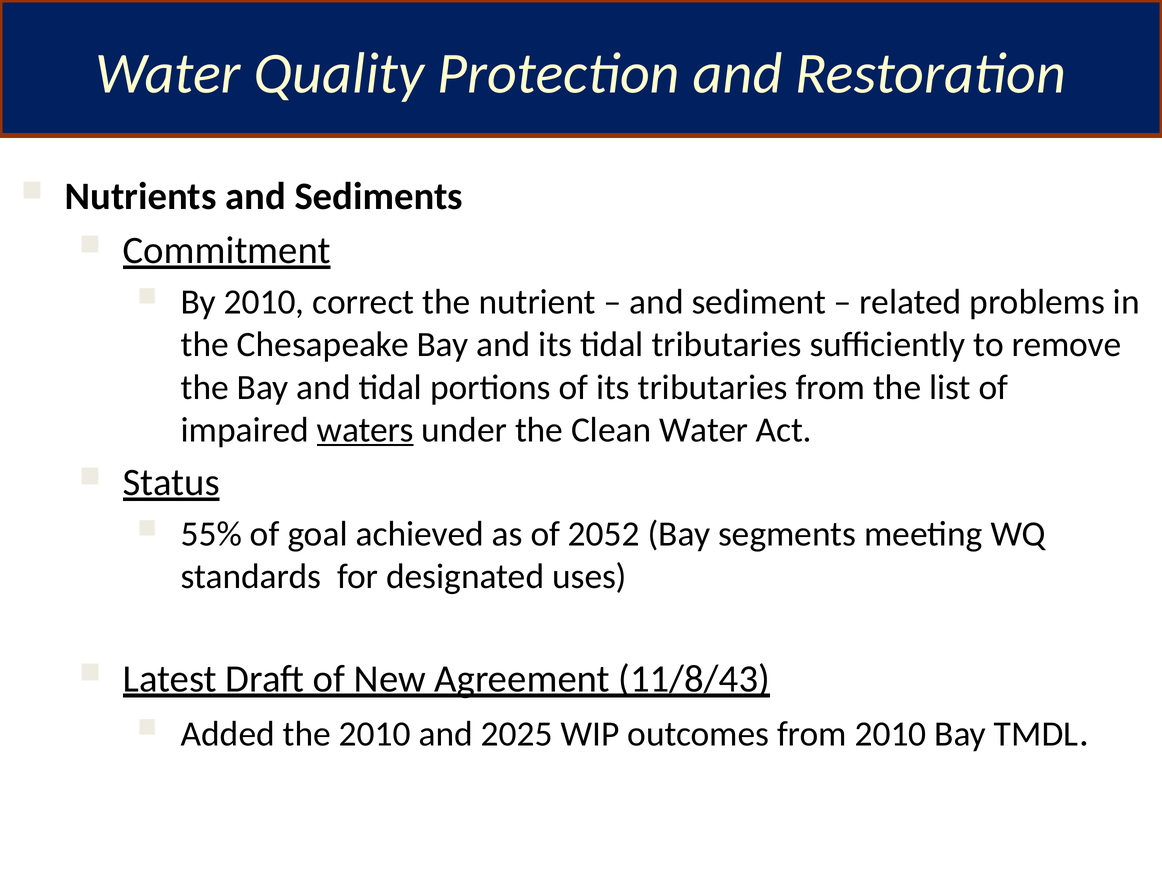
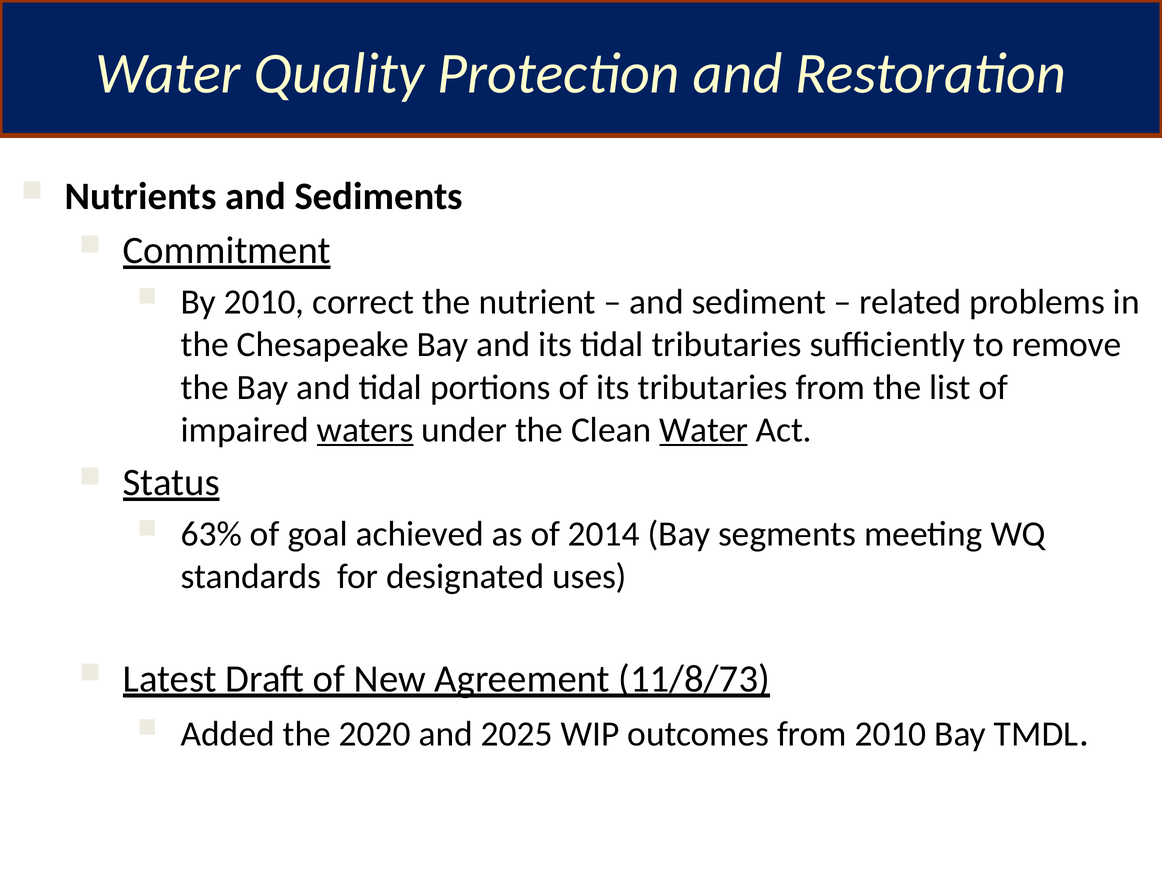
Water at (704, 430) underline: none -> present
55%: 55% -> 63%
2052: 2052 -> 2014
11/8/43: 11/8/43 -> 11/8/73
the 2010: 2010 -> 2020
